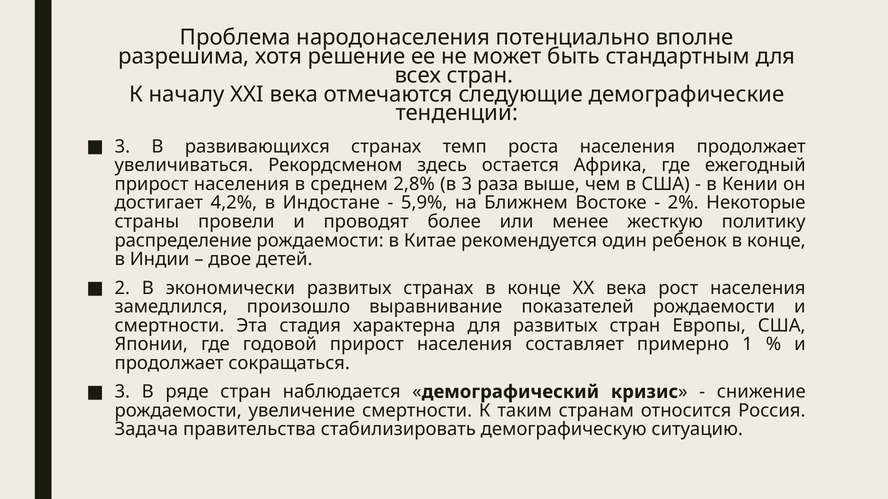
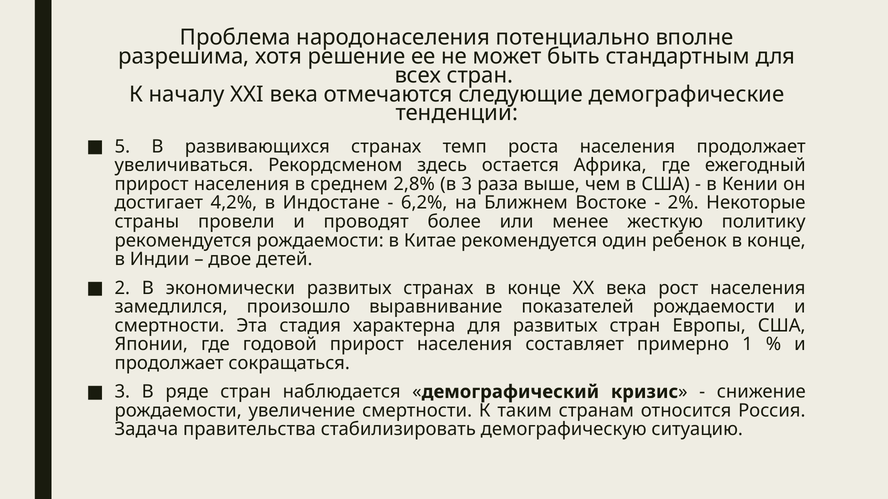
3 at (122, 147): 3 -> 5
5,9%: 5,9% -> 6,2%
распределение at (183, 241): распределение -> рекомендуется
